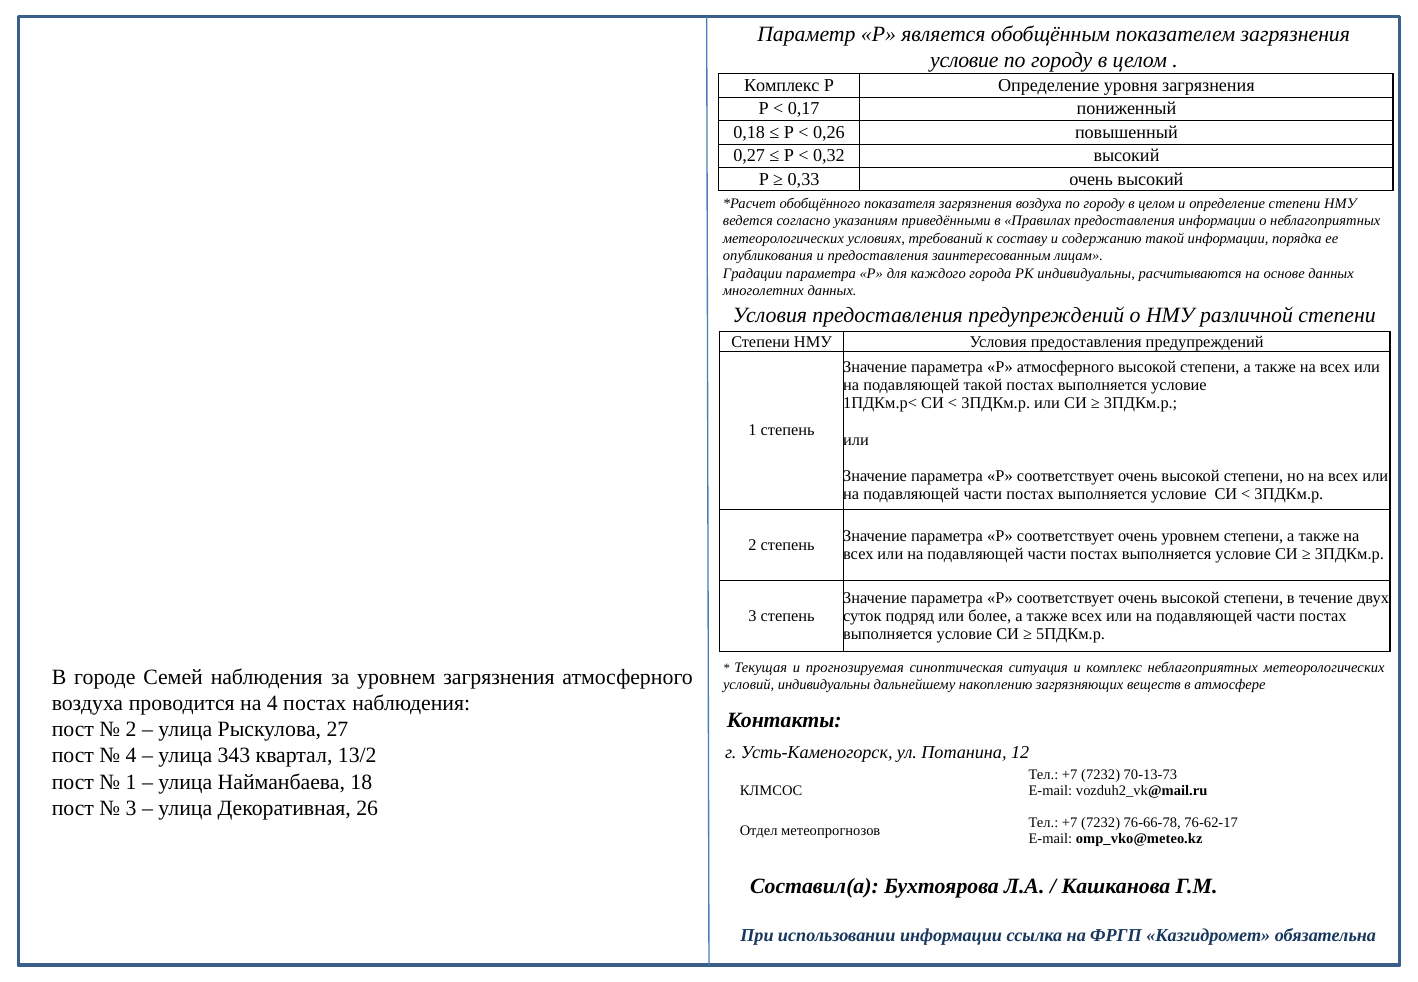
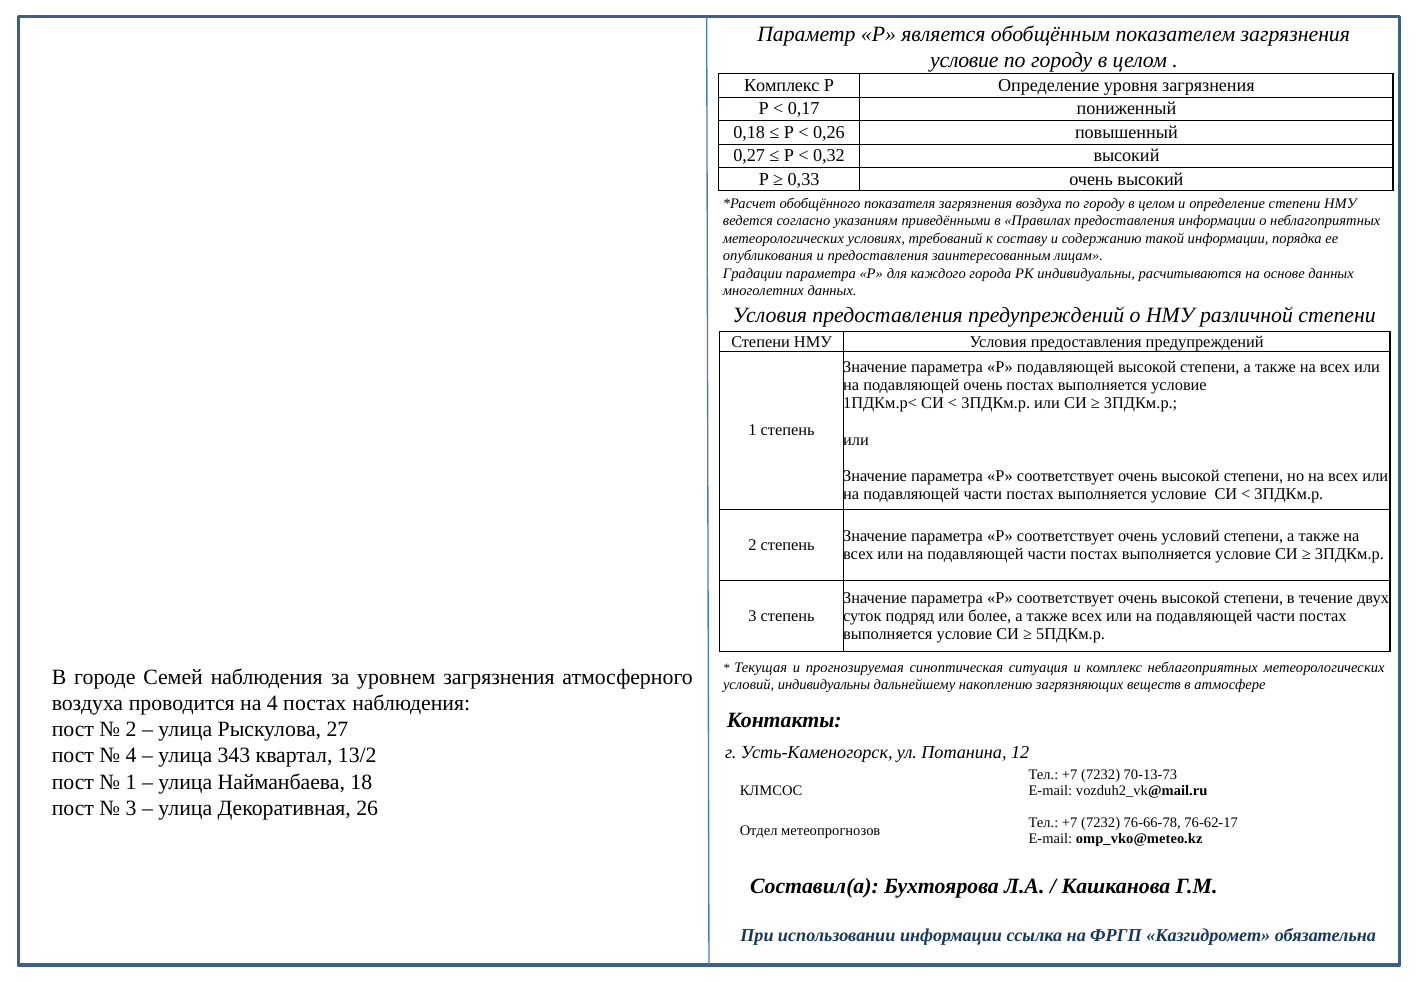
Р атмосферного: атмосферного -> подавляющей
подавляющей такой: такой -> очень
очень уровнем: уровнем -> условий
